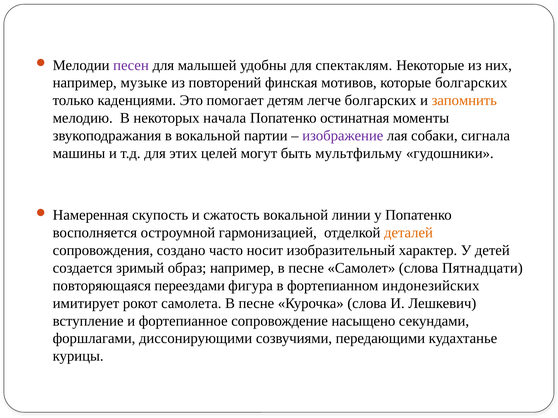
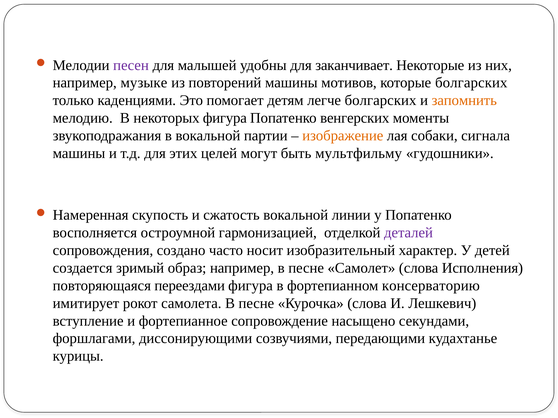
спектаклям: спектаклям -> заканчивает
повторений финская: финская -> машины
некоторых начала: начала -> фигура
остинатная: остинатная -> венгерских
изображение colour: purple -> orange
деталей colour: orange -> purple
Пятнадцати: Пятнадцати -> Исполнения
индонезийских: индонезийских -> консерваторию
